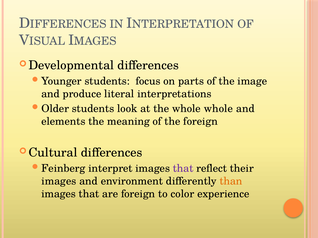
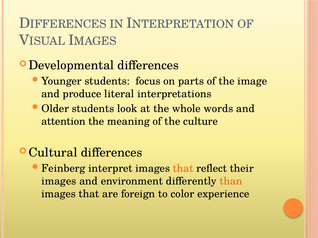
whole whole: whole -> words
elements: elements -> attention
the foreign: foreign -> culture
that at (183, 169) colour: purple -> orange
